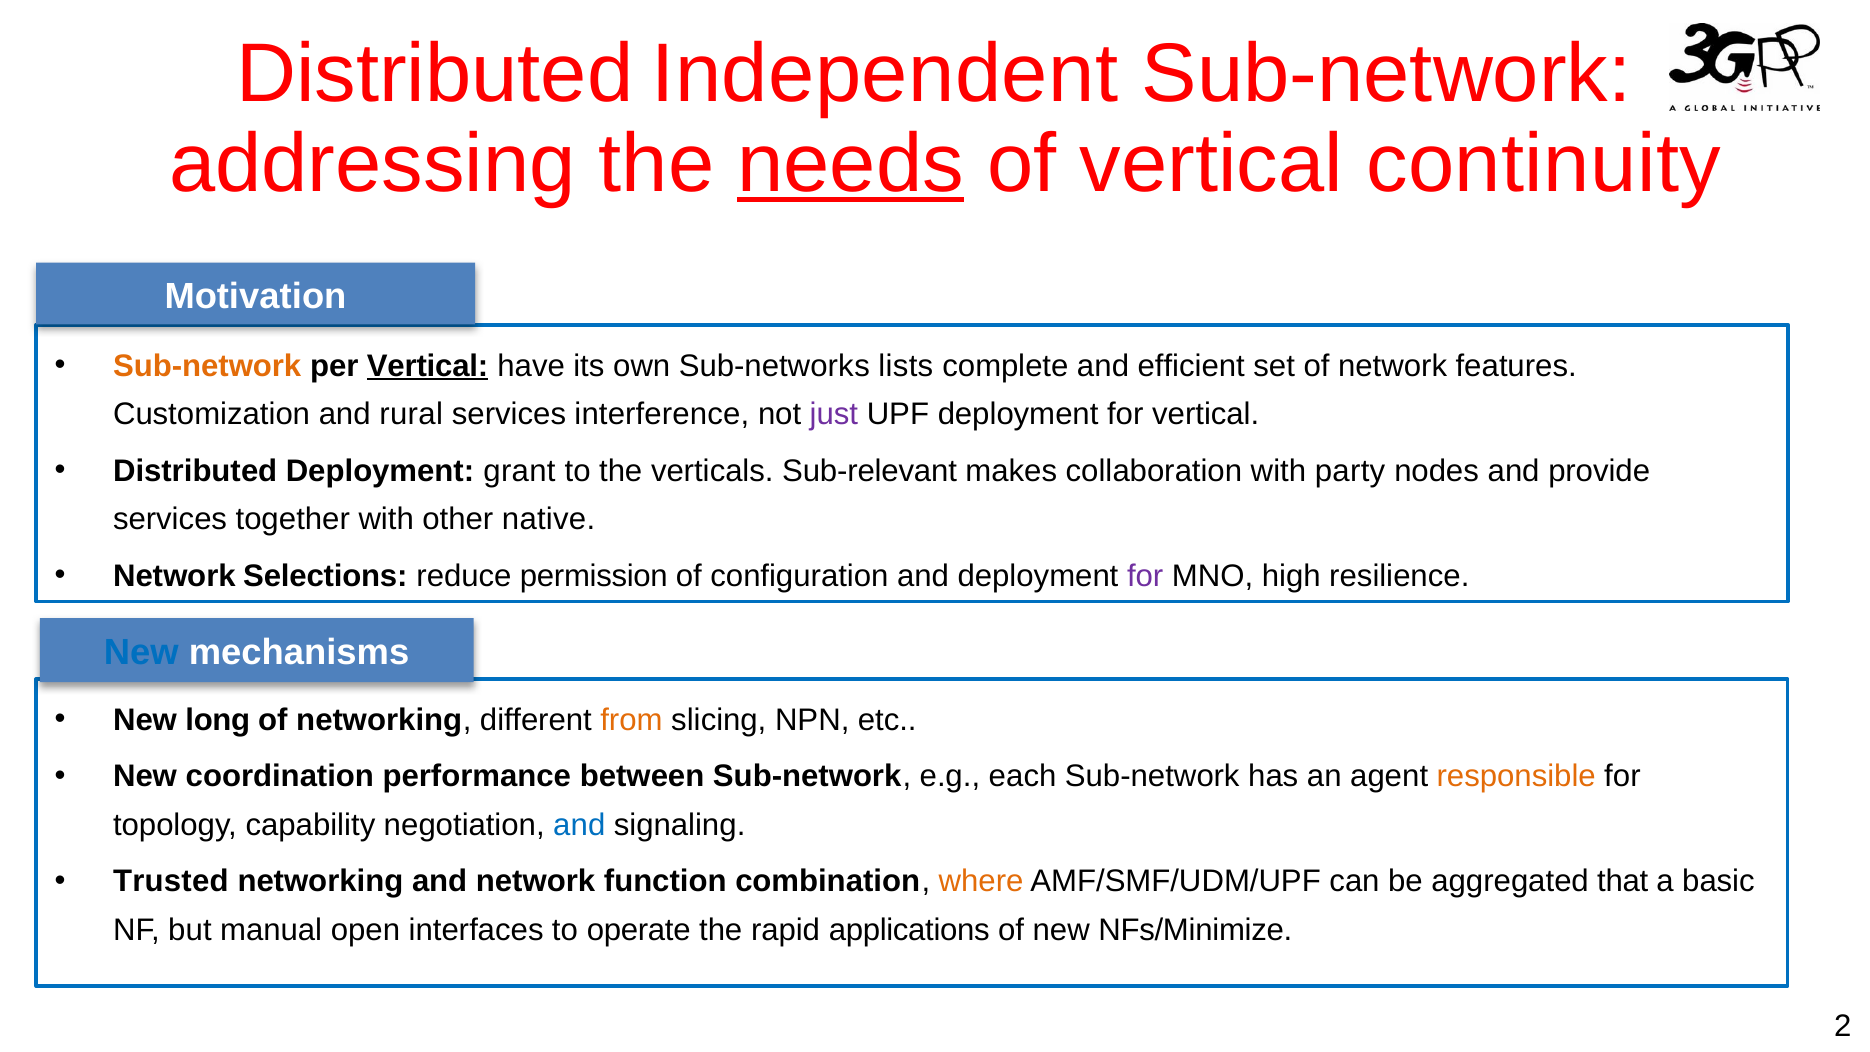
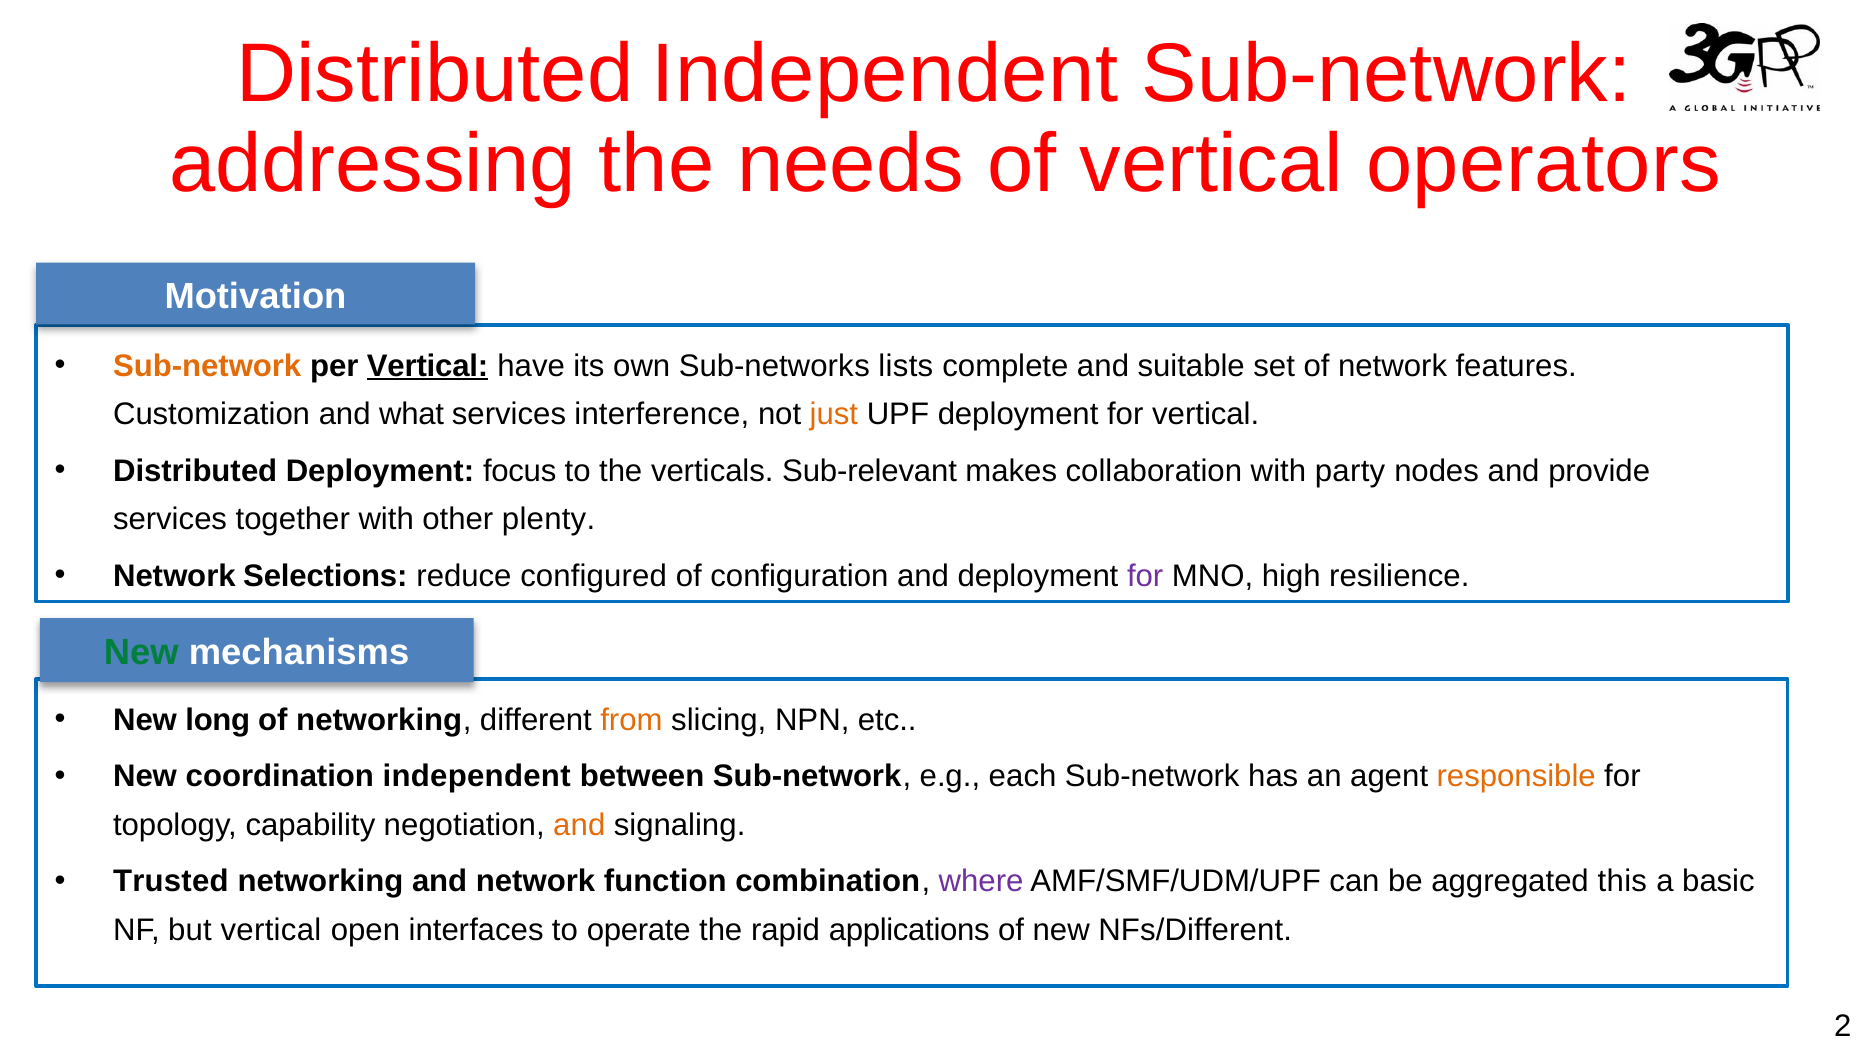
needs underline: present -> none
continuity: continuity -> operators
efficient: efficient -> suitable
rural: rural -> what
just colour: purple -> orange
grant: grant -> focus
native: native -> plenty
permission: permission -> configured
New at (141, 653) colour: blue -> green
coordination performance: performance -> independent
and at (579, 825) colour: blue -> orange
where colour: orange -> purple
that: that -> this
but manual: manual -> vertical
NFs/Minimize: NFs/Minimize -> NFs/Different
